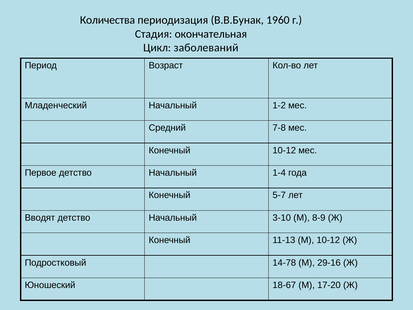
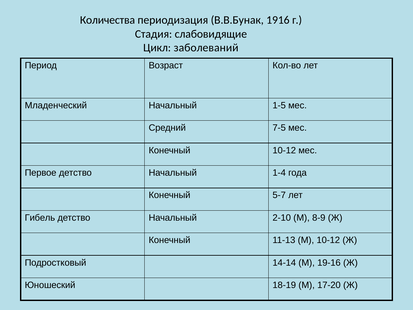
1960: 1960 -> 1916
окончательная: окончательная -> слабовидящие
1-2: 1-2 -> 1-5
7-8: 7-8 -> 7-5
Вводят: Вводят -> Гибель
3-10: 3-10 -> 2-10
14-78: 14-78 -> 14-14
29-16: 29-16 -> 19-16
18-67: 18-67 -> 18-19
